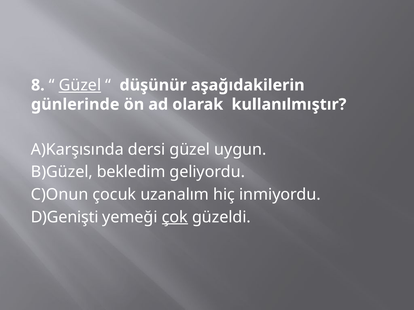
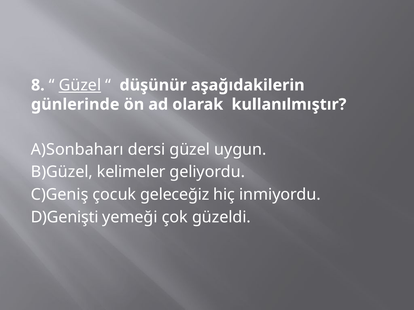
A)Karşısında: A)Karşısında -> A)Sonbaharı
bekledim: bekledim -> kelimeler
C)Onun: C)Onun -> C)Geniş
uzanalım: uzanalım -> geleceğiz
çok underline: present -> none
